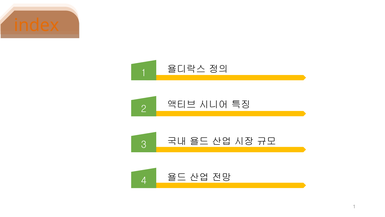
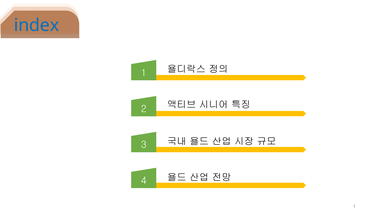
index colour: orange -> blue
